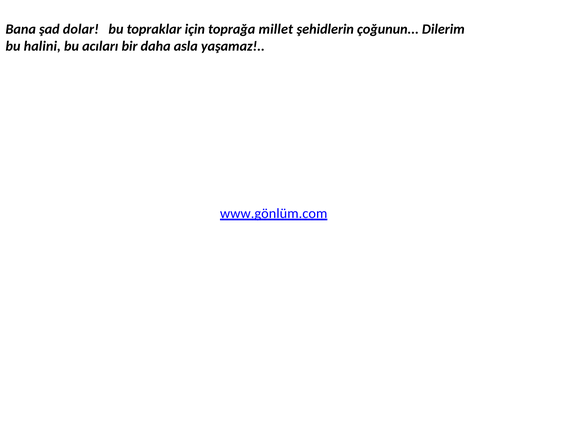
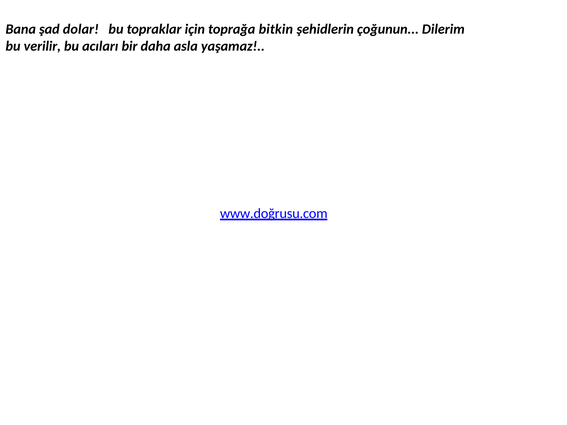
millet: millet -> bitkin
halini: halini -> verilir
www.gönlüm.com: www.gönlüm.com -> www.doğrusu.com
